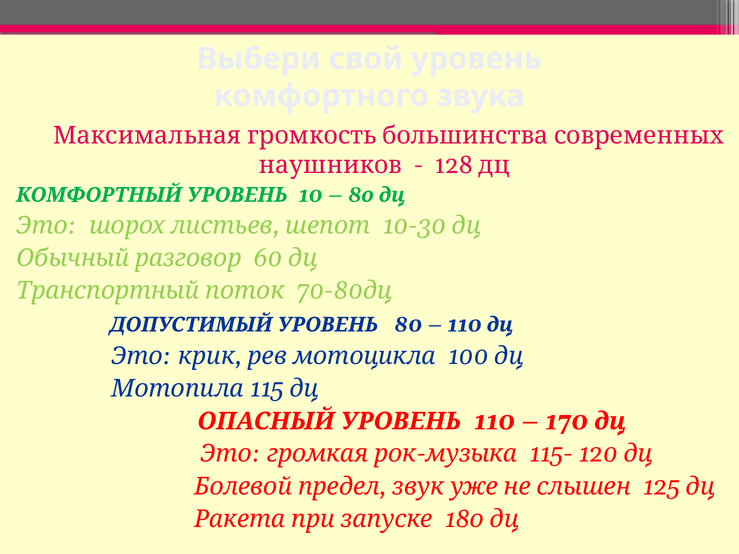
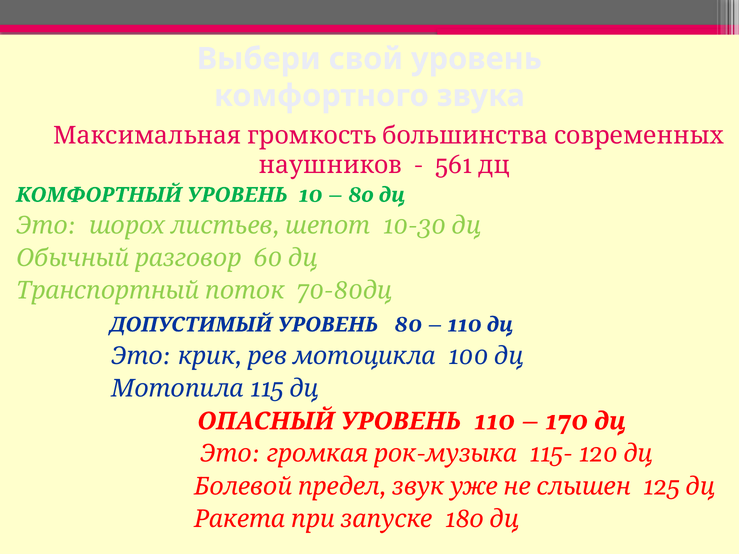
128: 128 -> 561
